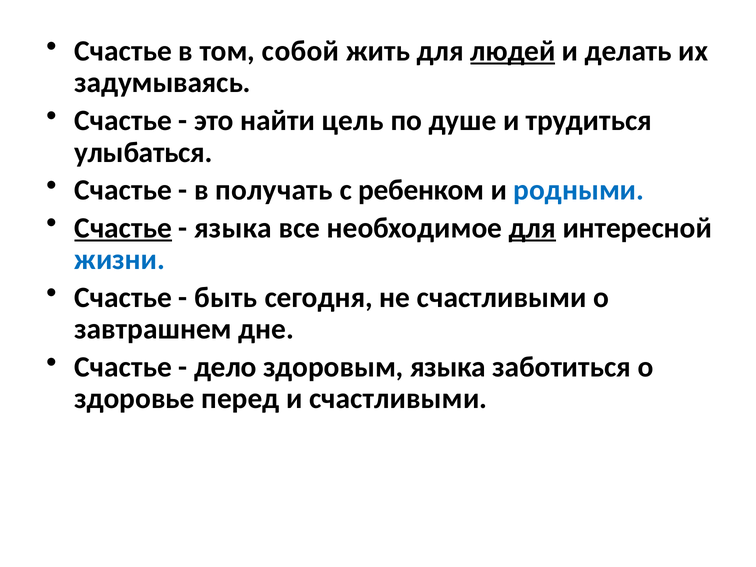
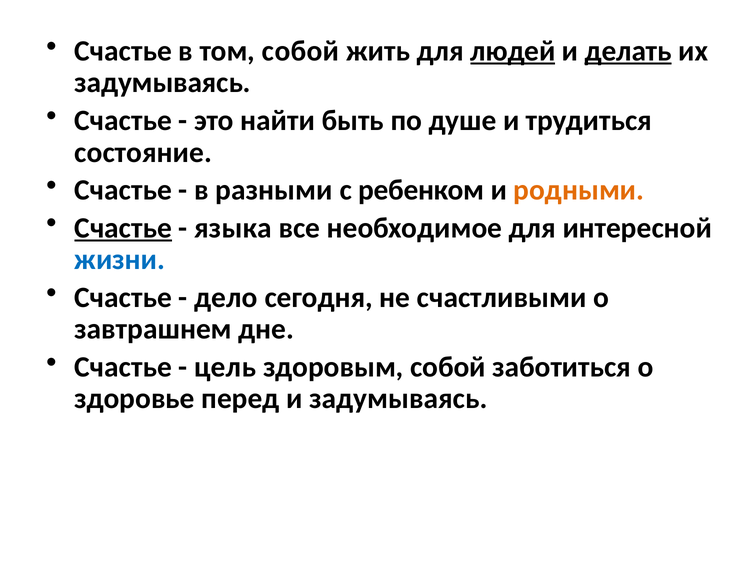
делать underline: none -> present
цель: цель -> быть
улыбаться: улыбаться -> состояние
получать: получать -> разными
родными colour: blue -> orange
для at (532, 228) underline: present -> none
быть: быть -> дело
дело: дело -> цель
здоровым языка: языка -> собой
и счастливыми: счастливыми -> задумываясь
